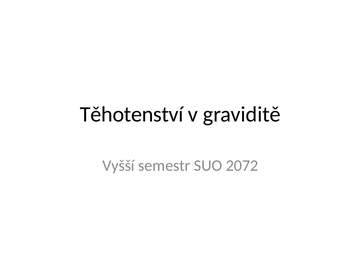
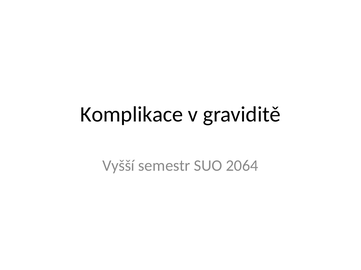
Těhotenství: Těhotenství -> Komplikace
2072: 2072 -> 2064
